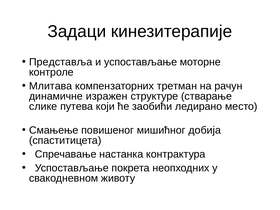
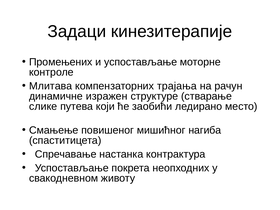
Представља: Представља -> Промењених
третман: третман -> трајања
добија: добија -> нагиба
